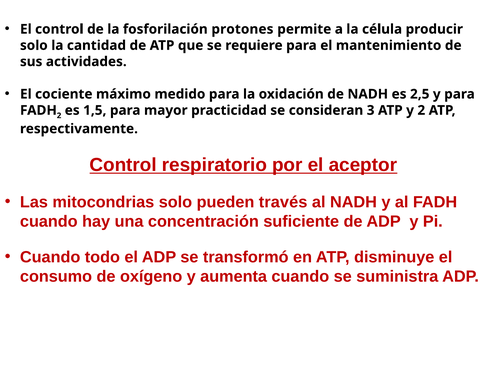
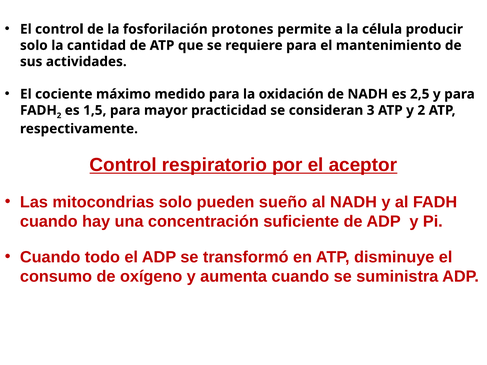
través: través -> sueño
